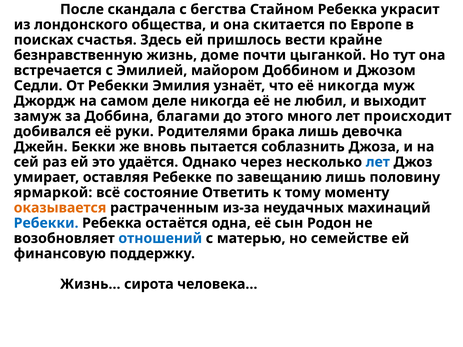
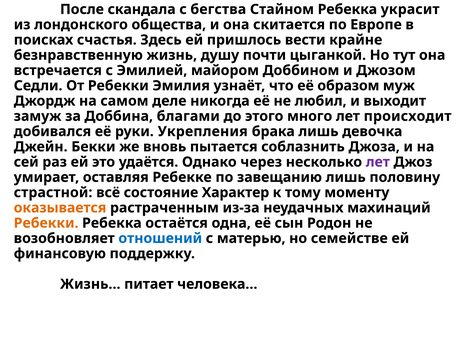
доме: доме -> душу
её никогда: никогда -> образом
Родителями: Родителями -> Укрепления
лет at (378, 162) colour: blue -> purple
ярмаркой: ярмаркой -> страстной
Ответить: Ответить -> Характер
Ребекки at (46, 223) colour: blue -> orange
сирота: сирота -> питает
